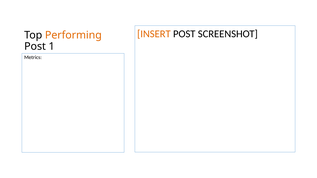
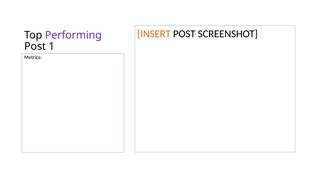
Performing colour: orange -> purple
